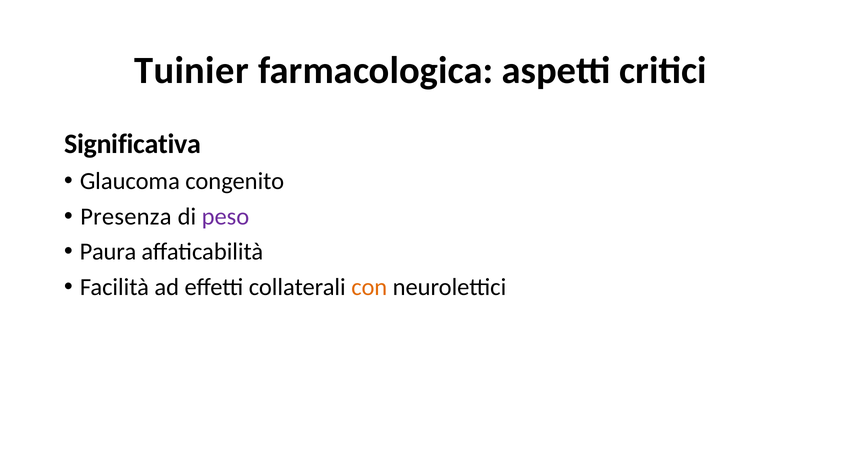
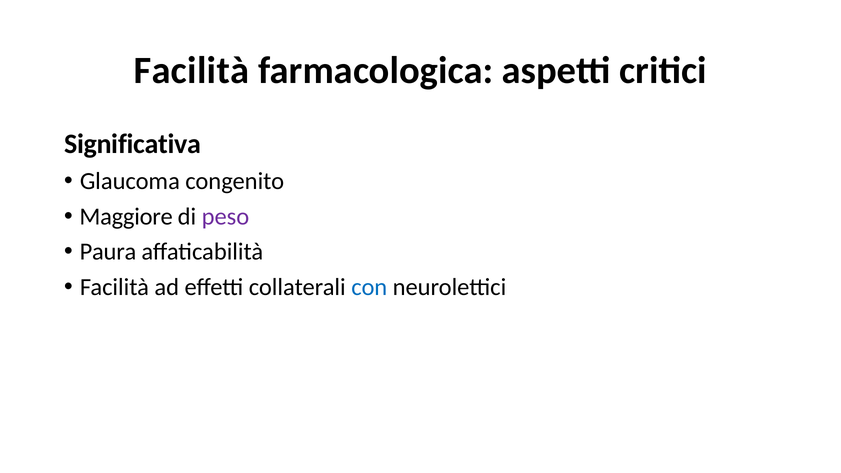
Tuinier at (191, 71): Tuinier -> Facilità
Presenza: Presenza -> Maggiore
con colour: orange -> blue
